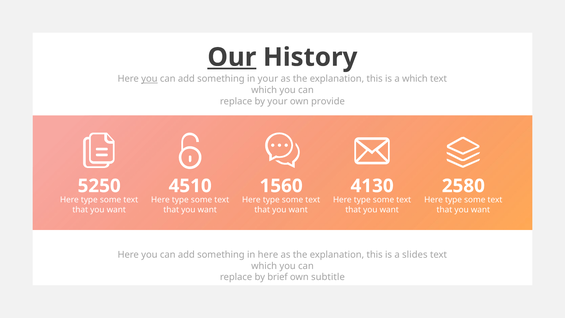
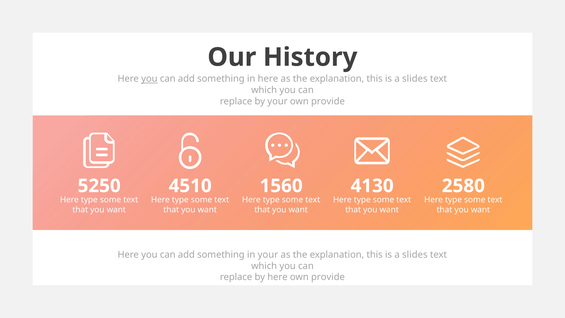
Our underline: present -> none
in your: your -> here
which at (415, 79): which -> slides
in here: here -> your
by brief: brief -> here
subtitle at (328, 277): subtitle -> provide
